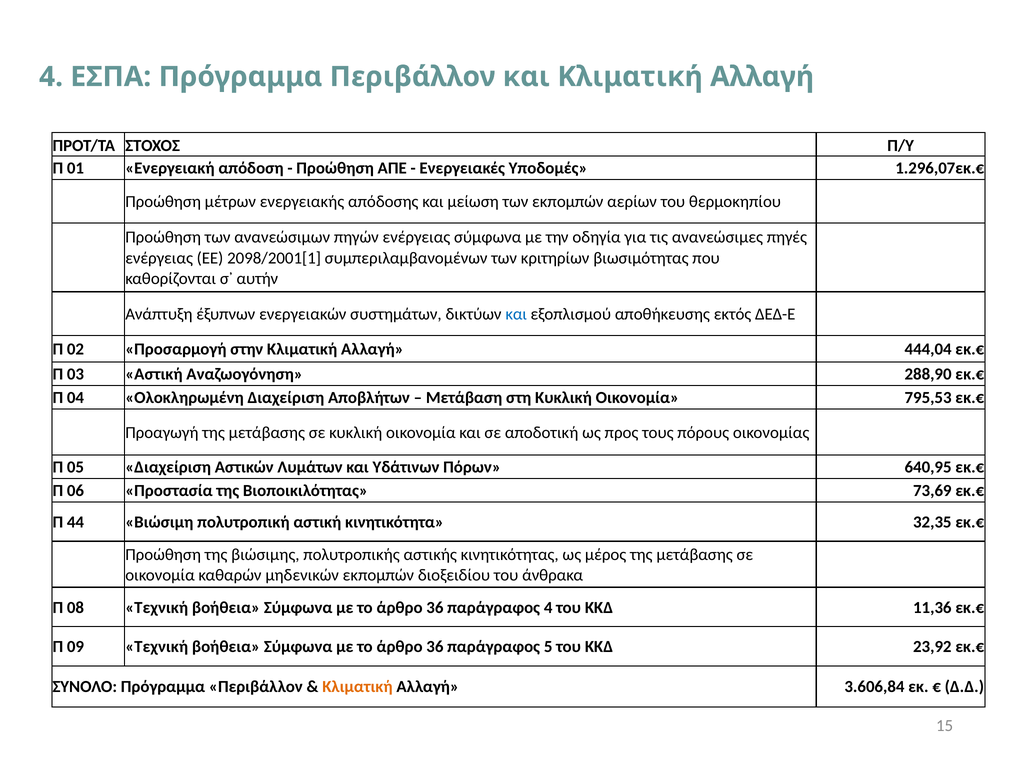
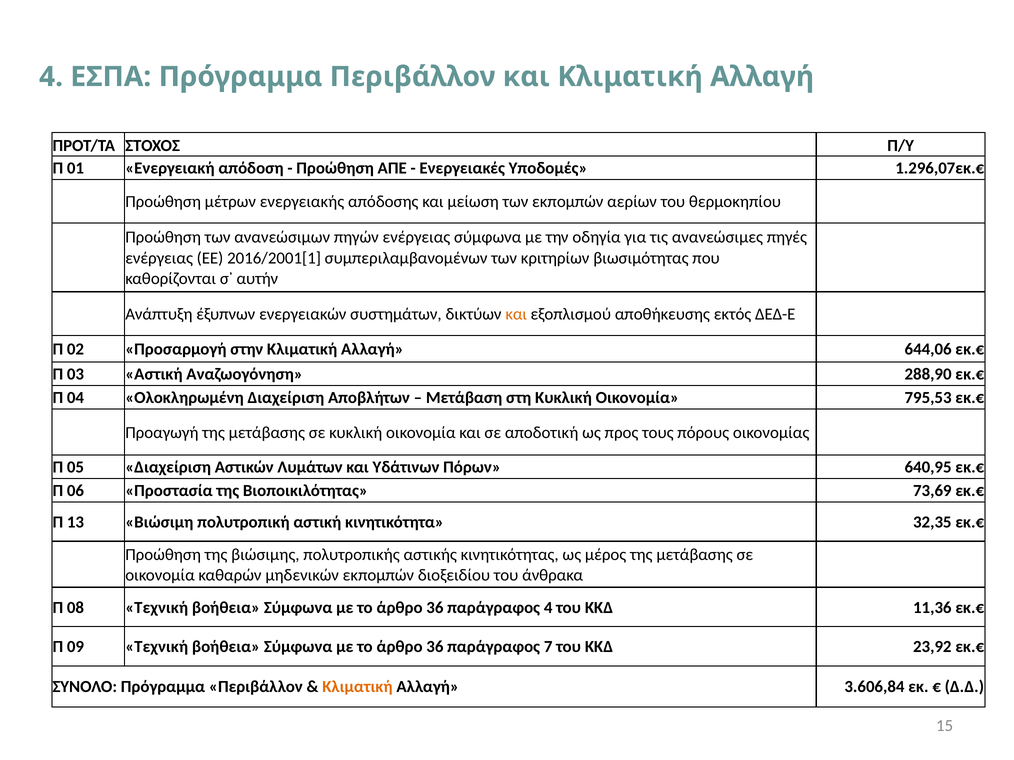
2098/2001[1: 2098/2001[1 -> 2016/2001[1
και at (516, 314) colour: blue -> orange
444,04: 444,04 -> 644,06
44: 44 -> 13
5: 5 -> 7
